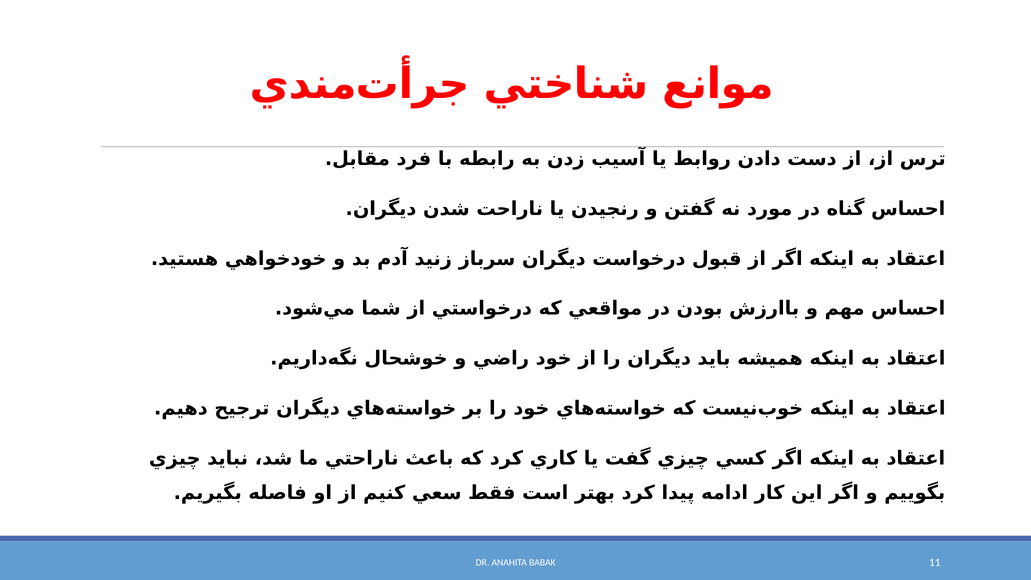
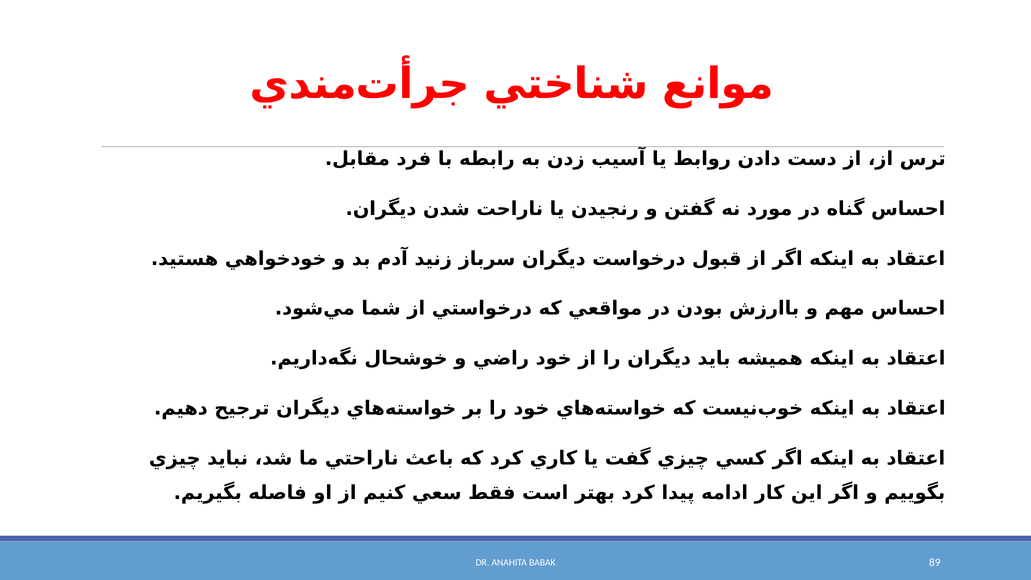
11: 11 -> 89
